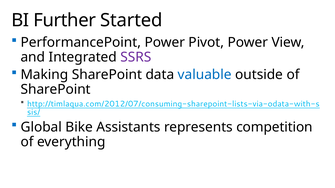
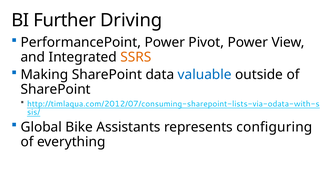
Started: Started -> Driving
SSRS colour: purple -> orange
competition: competition -> configuring
